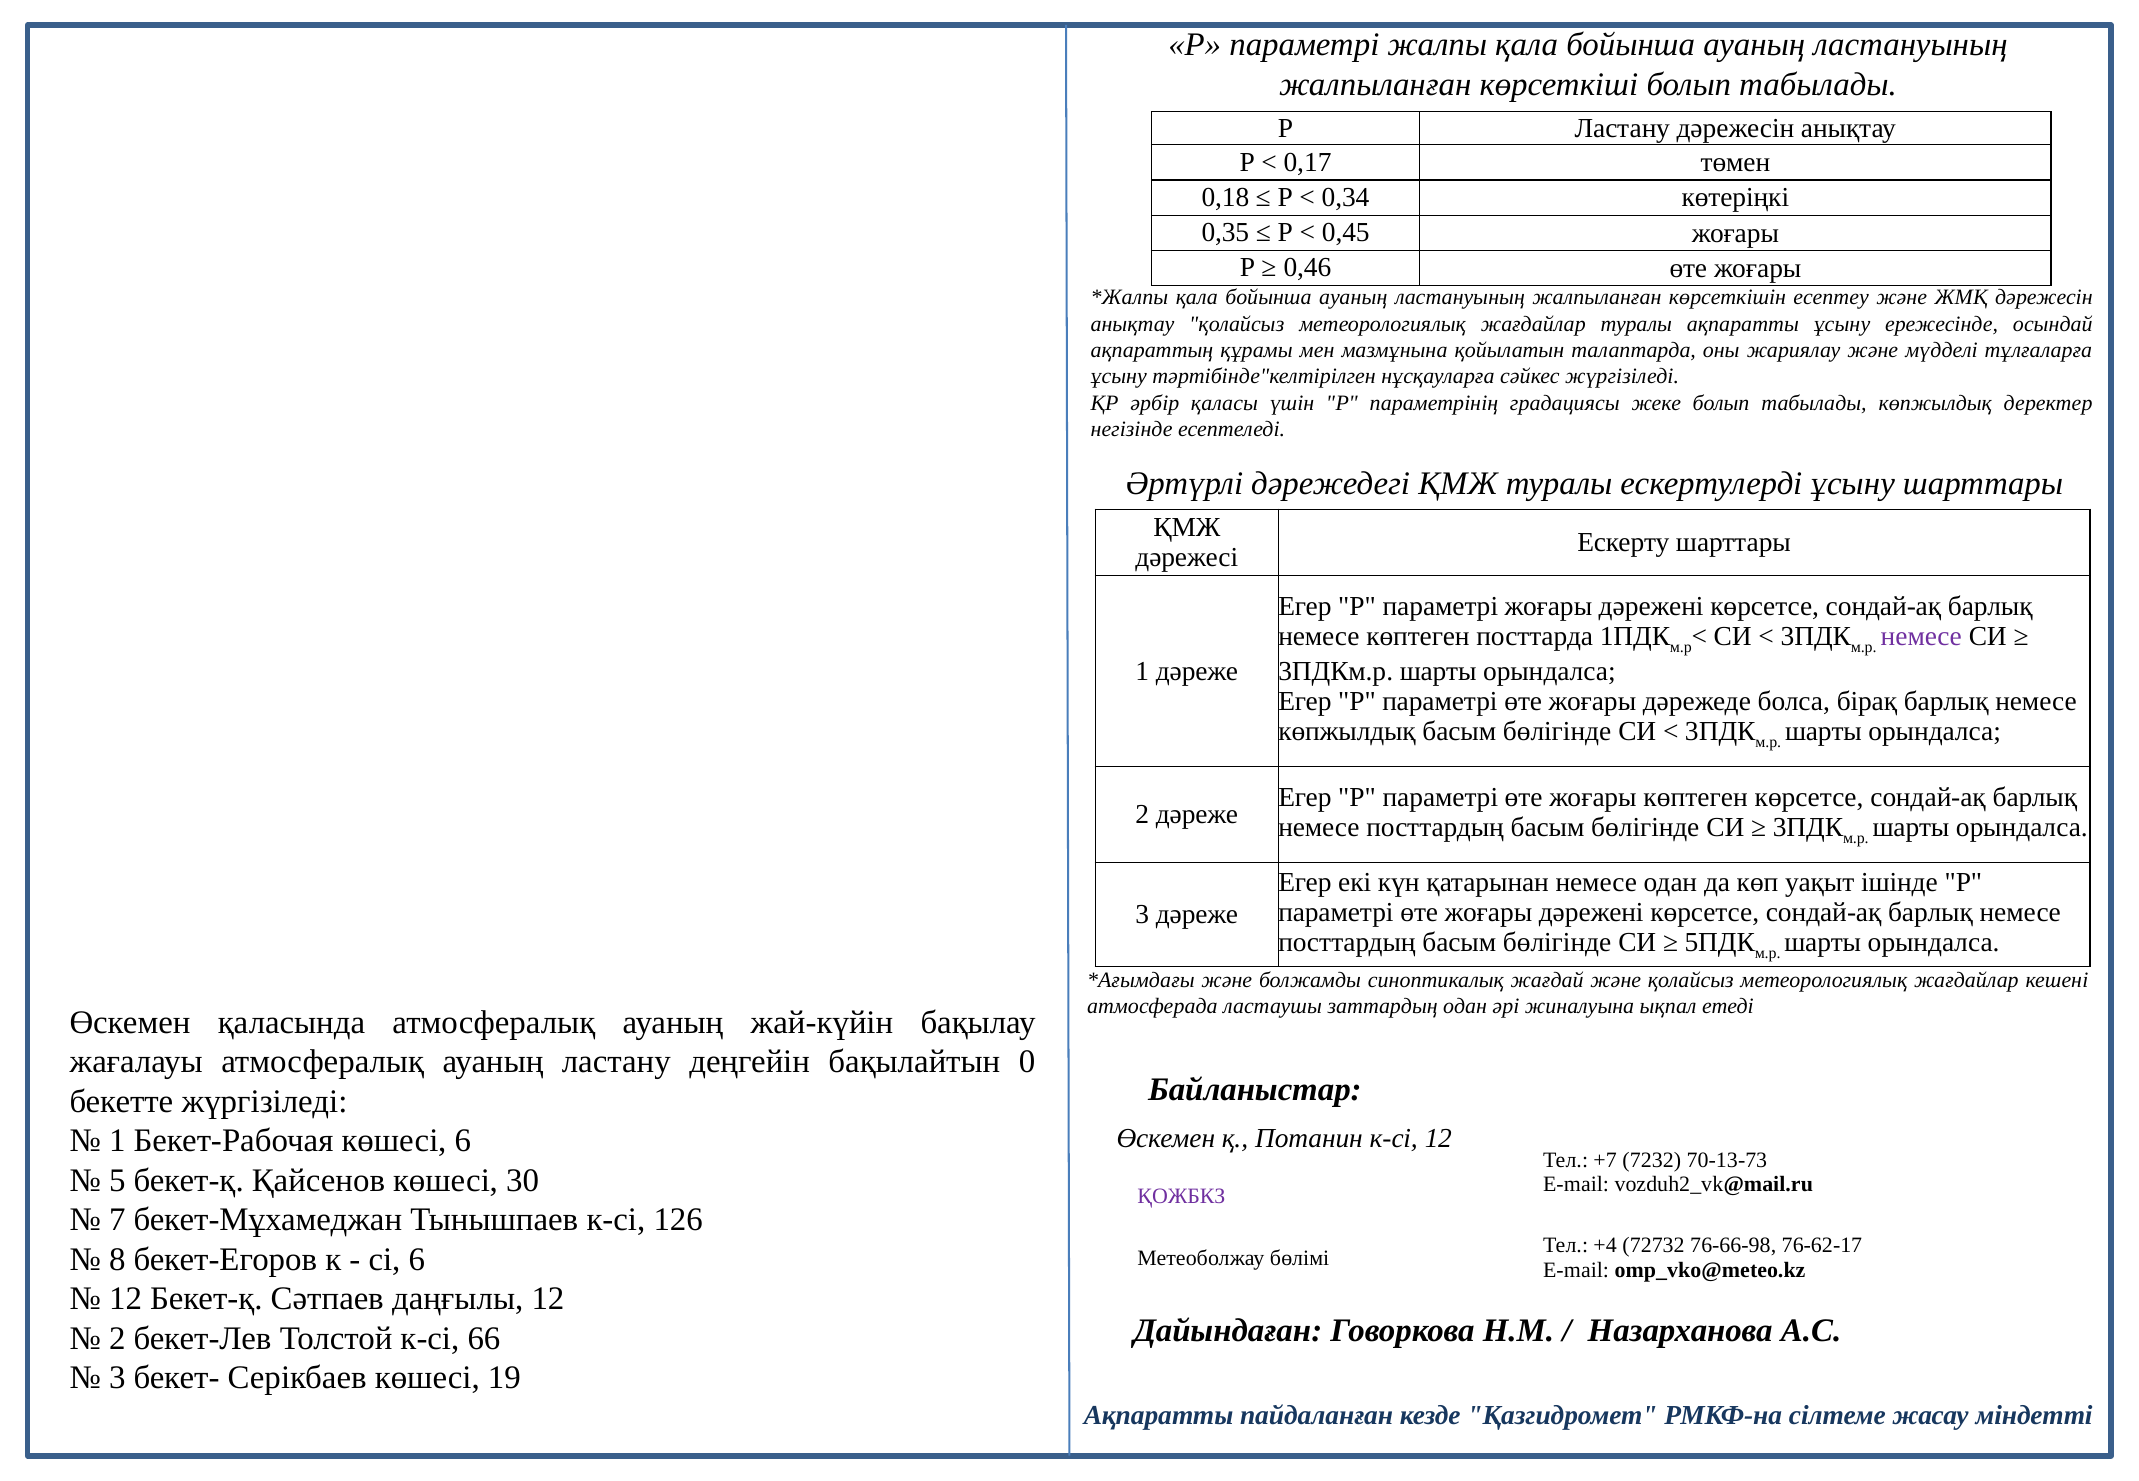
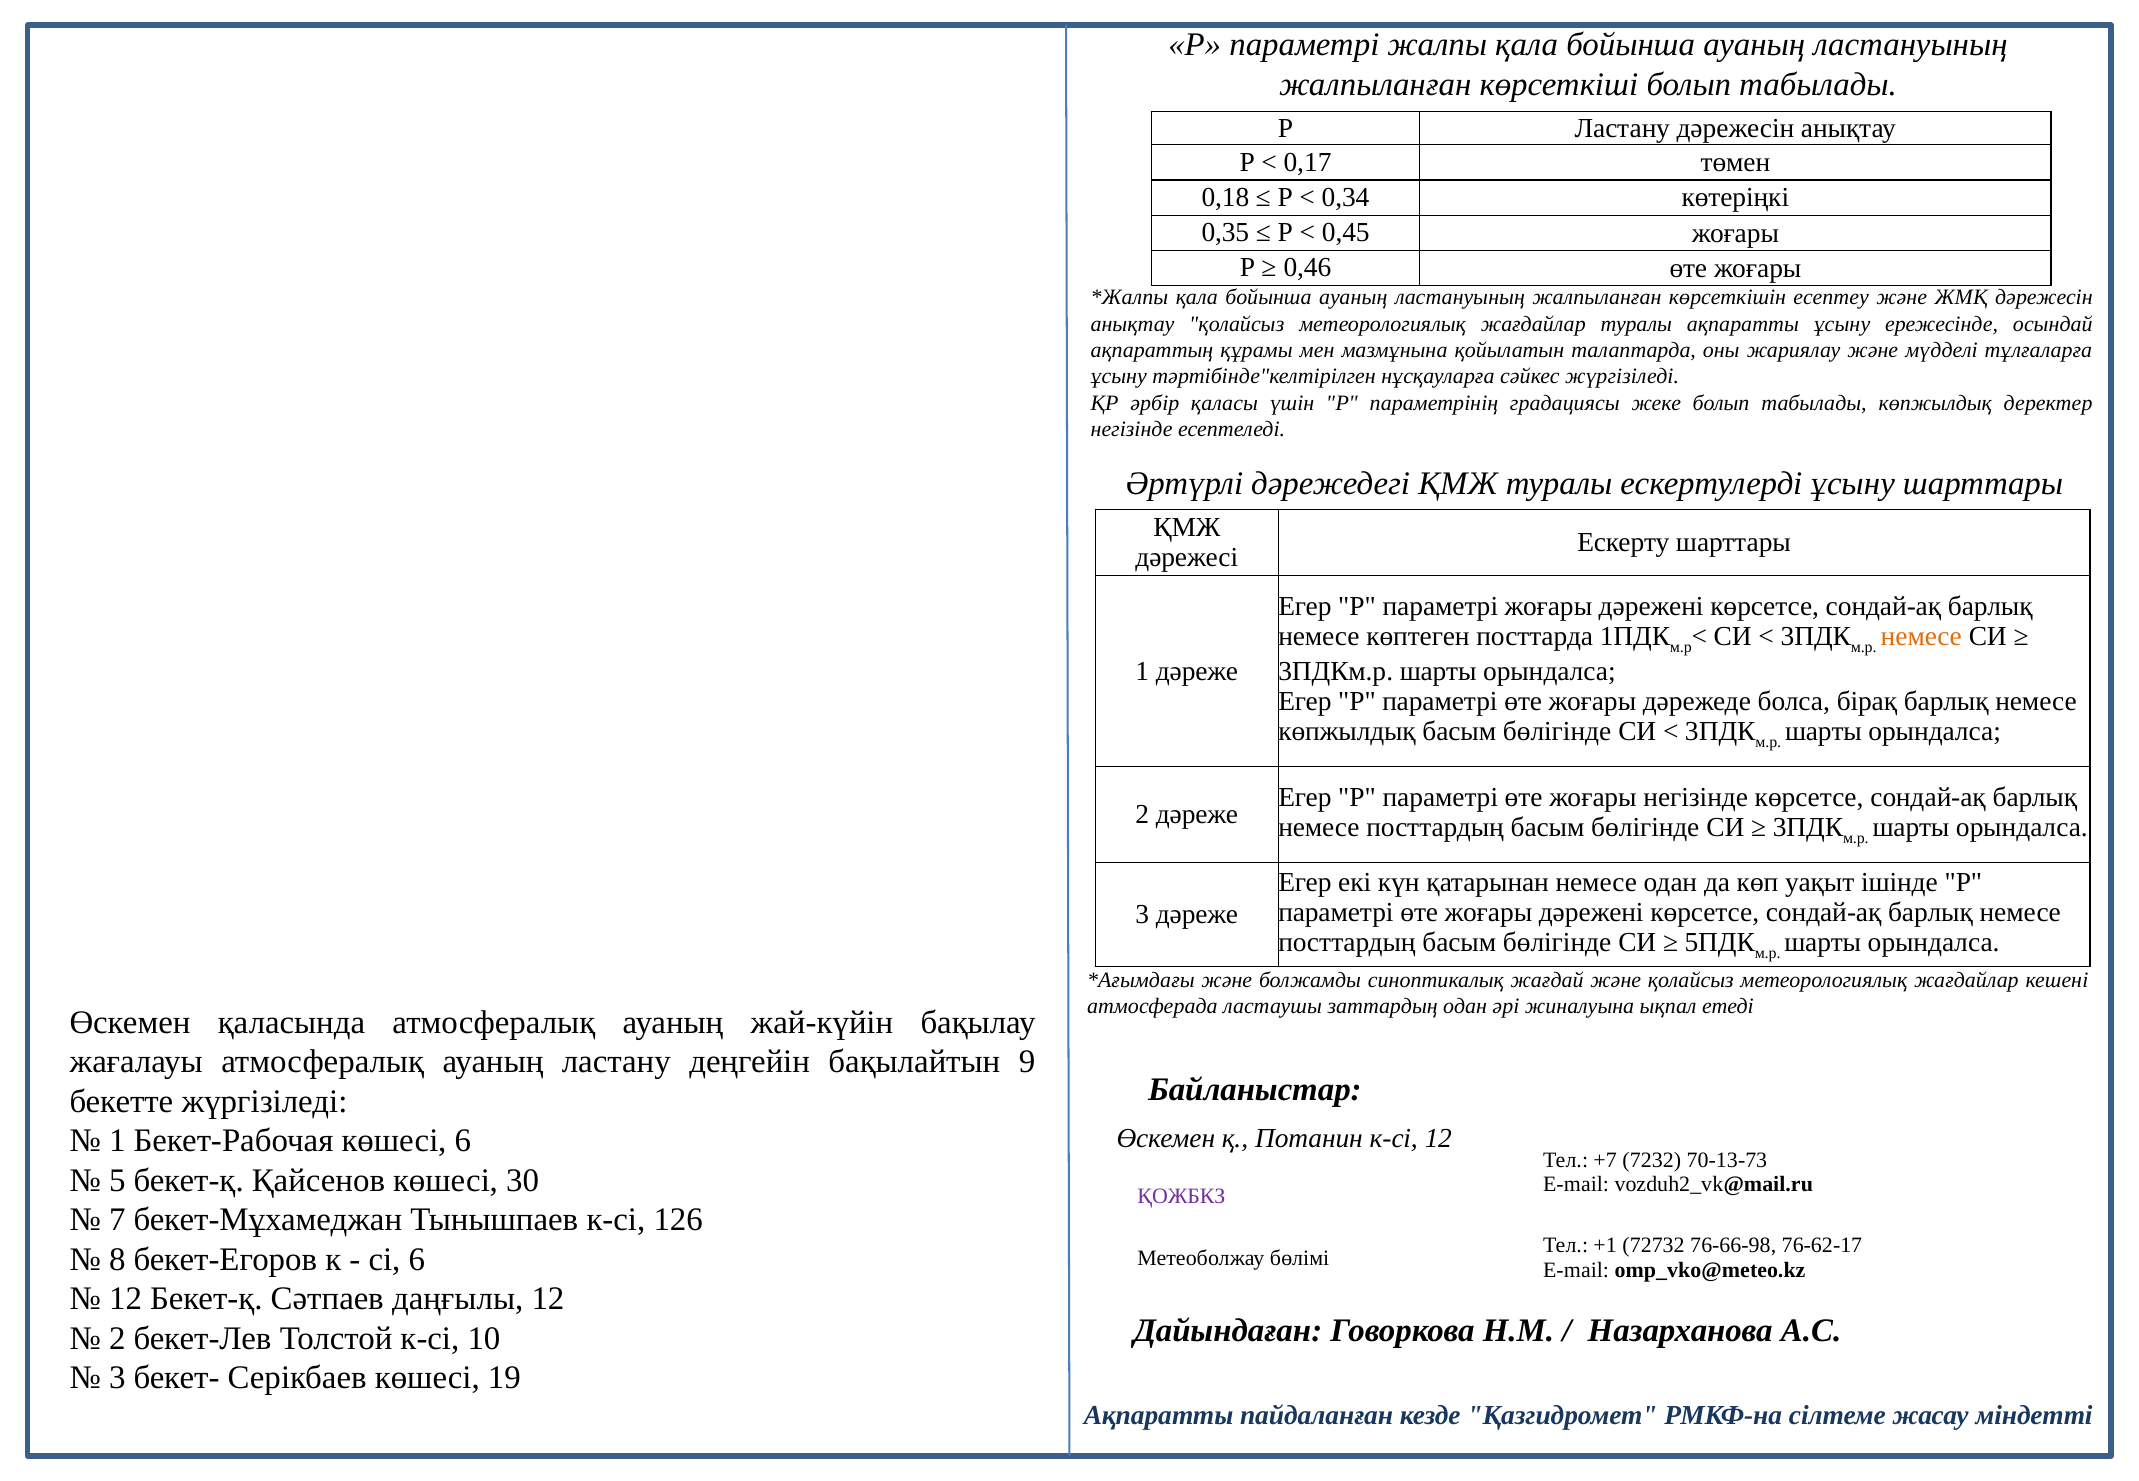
немесе at (1921, 636) colour: purple -> orange
жоғары көптеген: көптеген -> негізінде
0: 0 -> 9
+4: +4 -> +1
66: 66 -> 10
